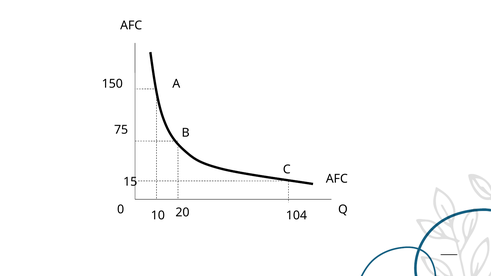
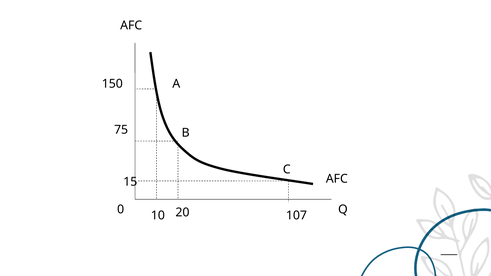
104: 104 -> 107
